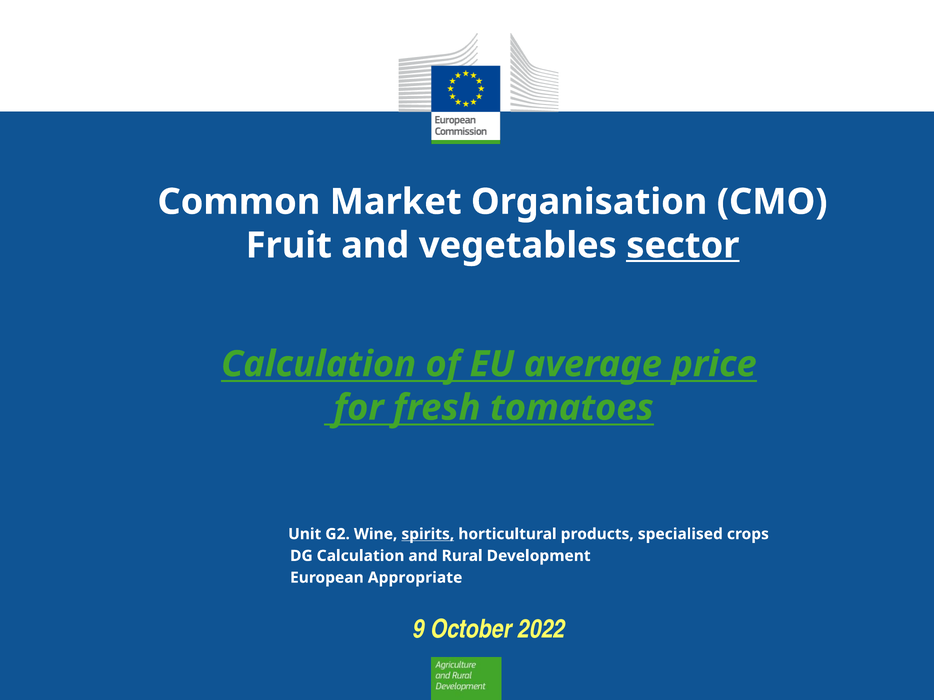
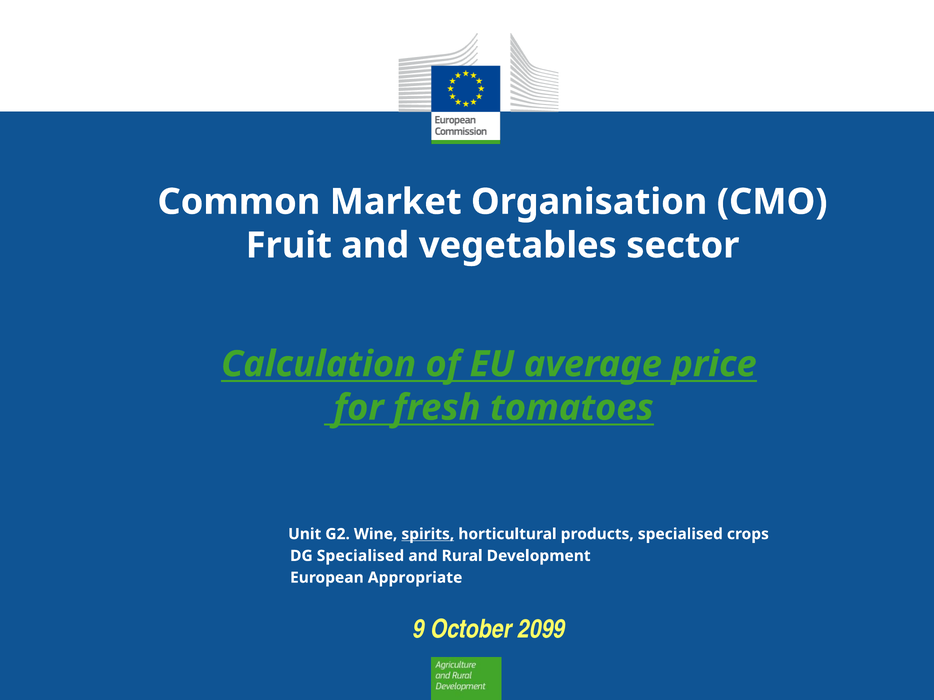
sector underline: present -> none
DG Calculation: Calculation -> Specialised
2022: 2022 -> 2099
